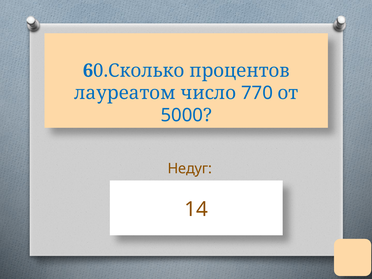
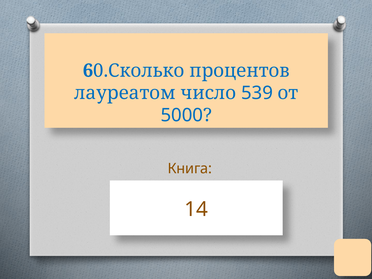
770: 770 -> 539
Недуг: Недуг -> Книга
